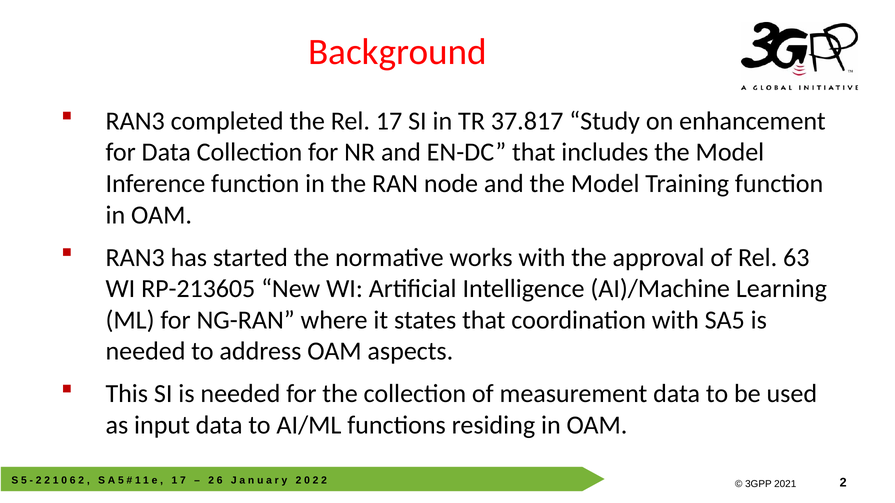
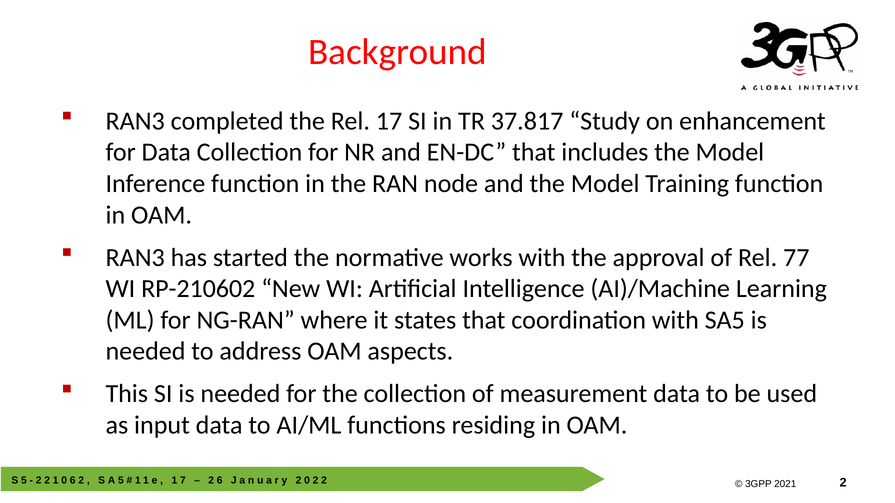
63: 63 -> 77
RP-213605: RP-213605 -> RP-210602
